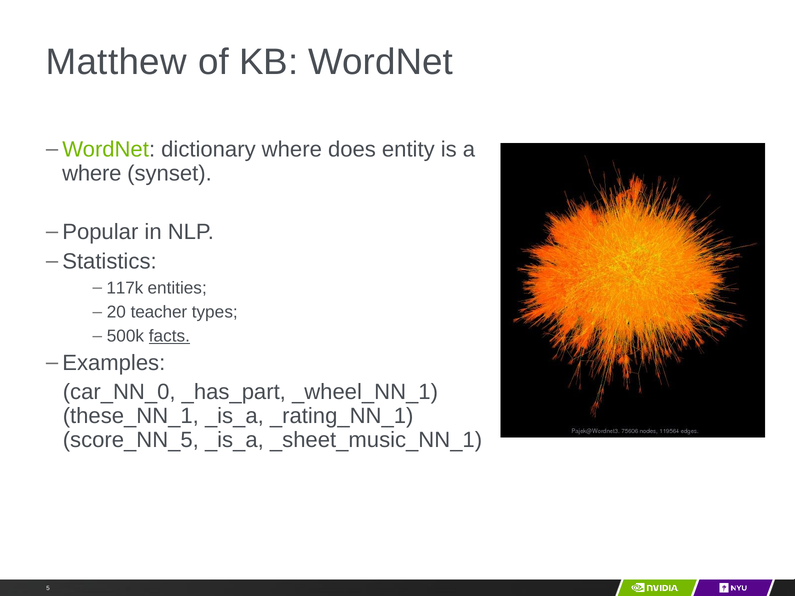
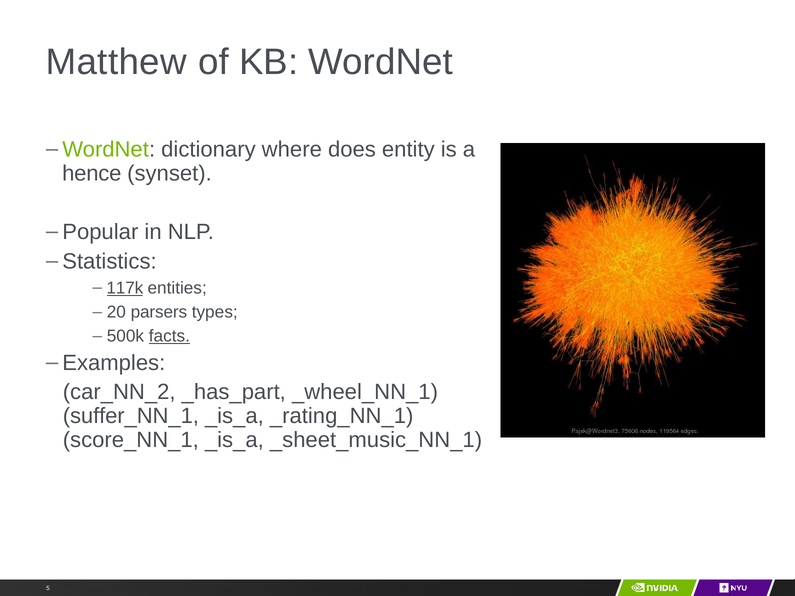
where at (92, 173): where -> hence
117k underline: none -> present
teacher: teacher -> parsers
car_NN_0: car_NN_0 -> car_NN_2
these_NN_1: these_NN_1 -> suffer_NN_1
score_NN_5: score_NN_5 -> score_NN_1
